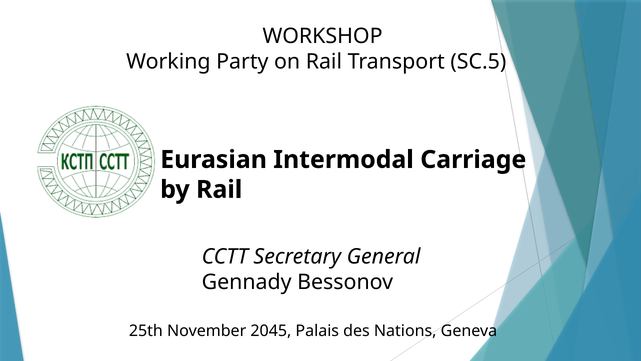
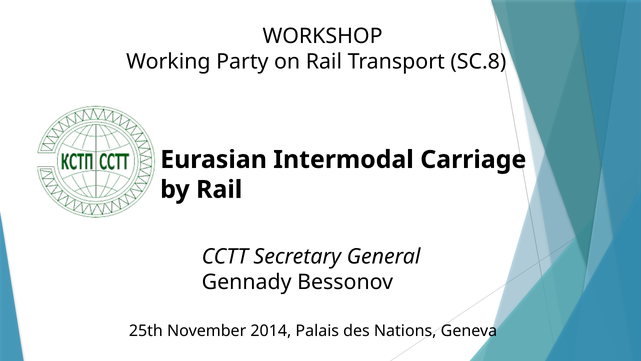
SC.5: SC.5 -> SC.8
2045: 2045 -> 2014
